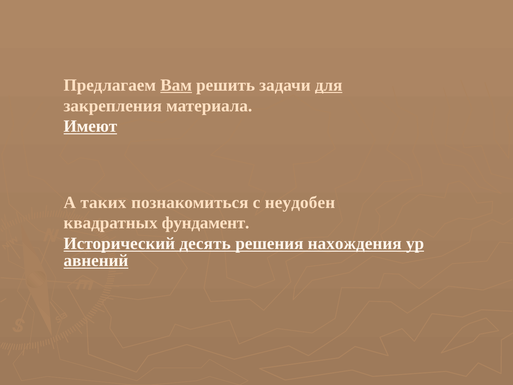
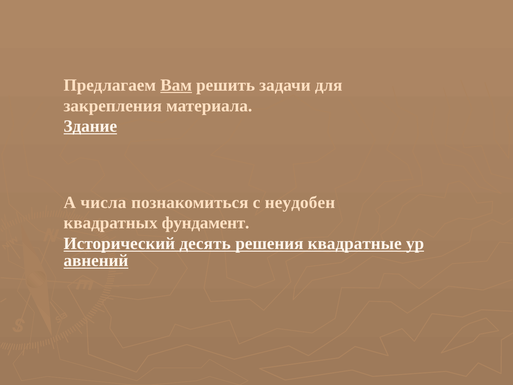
для underline: present -> none
Имеют: Имеют -> Здание
таких: таких -> числа
нахождения: нахождения -> квадратные
